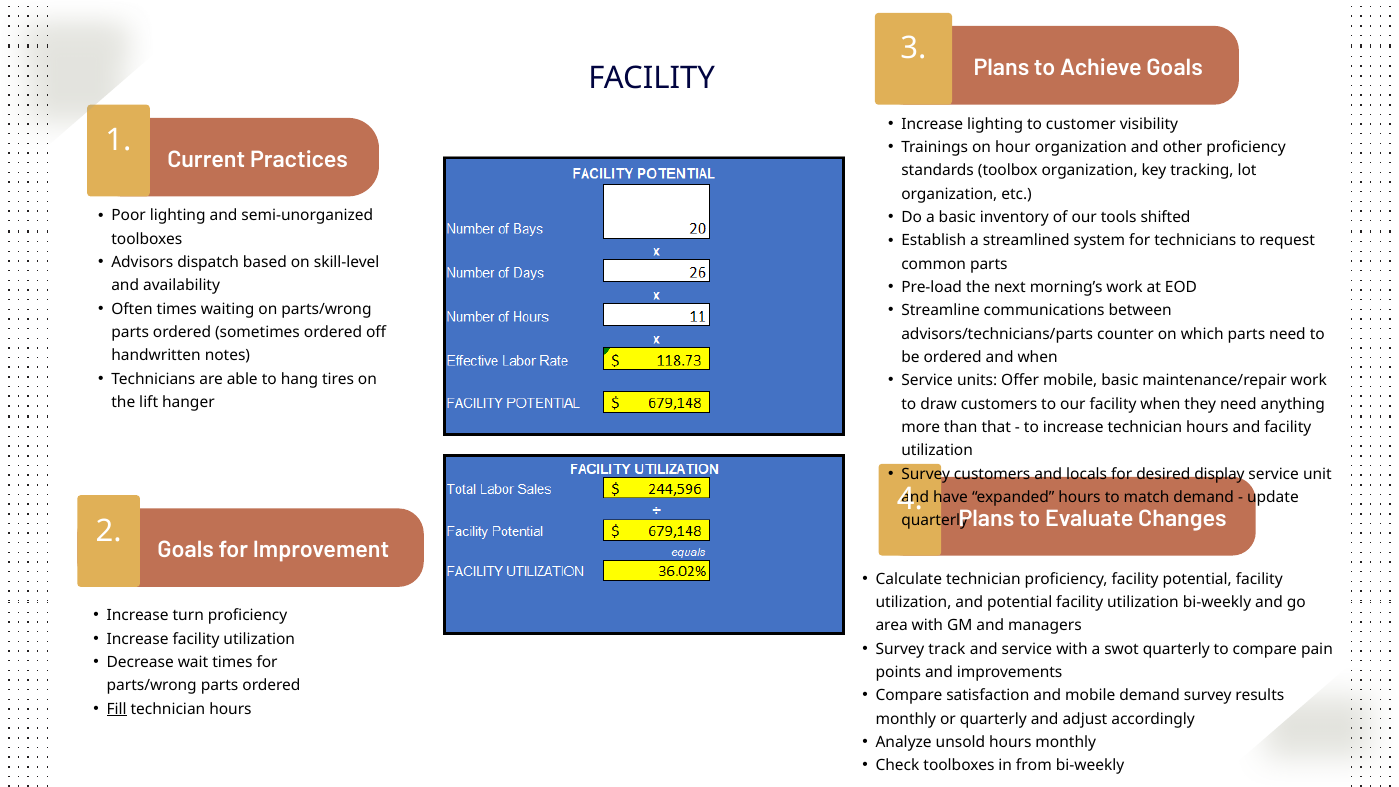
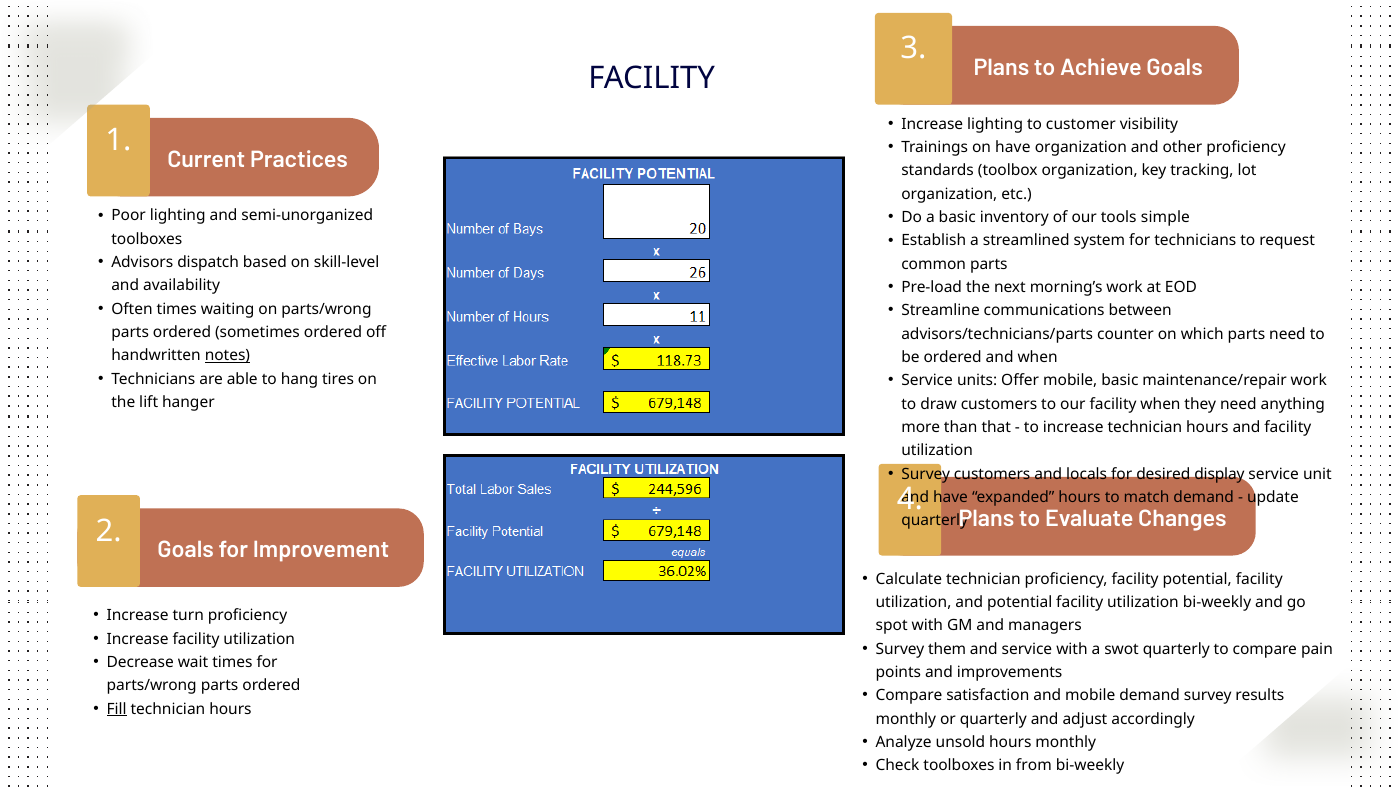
on hour: hour -> have
shifted: shifted -> simple
notes underline: none -> present
area: area -> spot
track: track -> them
